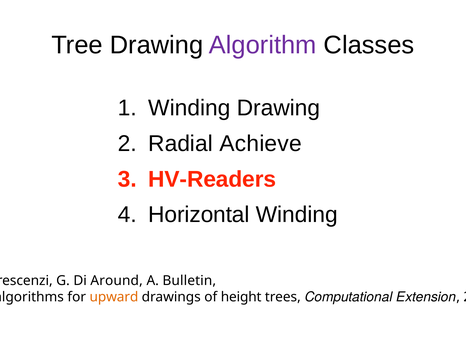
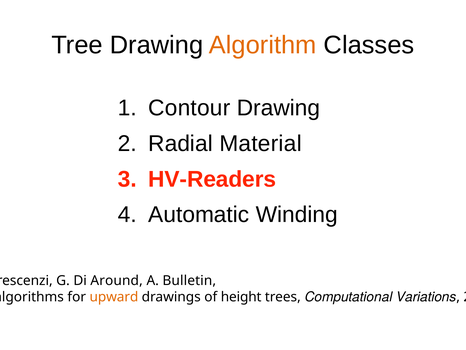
Algorithm colour: purple -> orange
Winding at (189, 108): Winding -> Contour
Achieve: Achieve -> Material
Horizontal: Horizontal -> Automatic
Extension: Extension -> Variations
